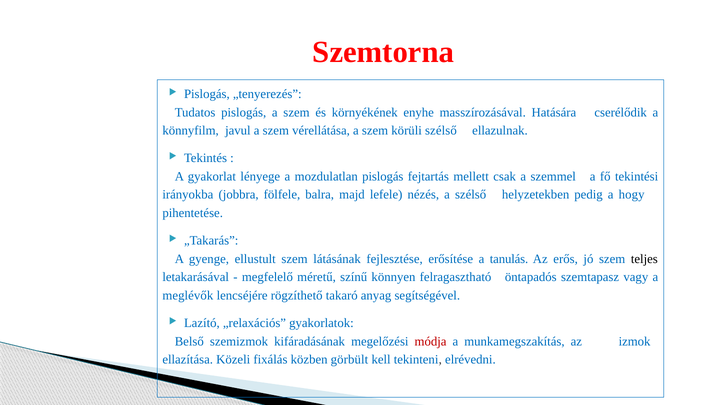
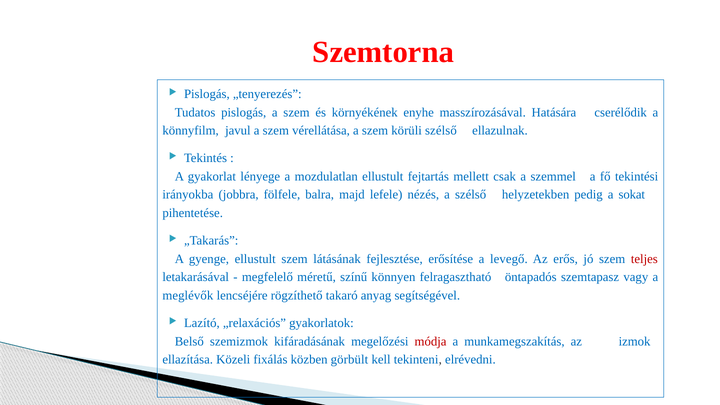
mozdulatlan pislogás: pislogás -> ellustult
hogy: hogy -> sokat
tanulás: tanulás -> levegő
teljes colour: black -> red
